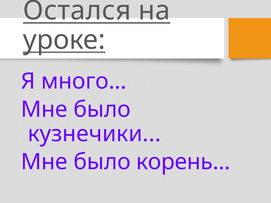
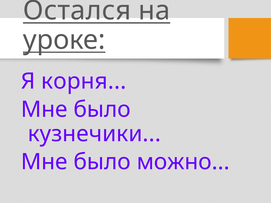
много: много -> корня
корень: корень -> можно
